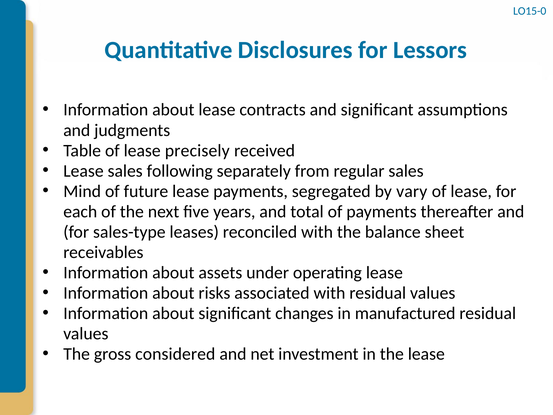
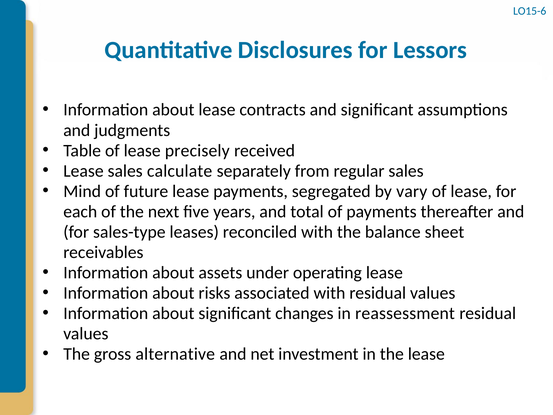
LO15-0: LO15-0 -> LO15-6
following: following -> calculate
manufactured: manufactured -> reassessment
considered: considered -> alternative
